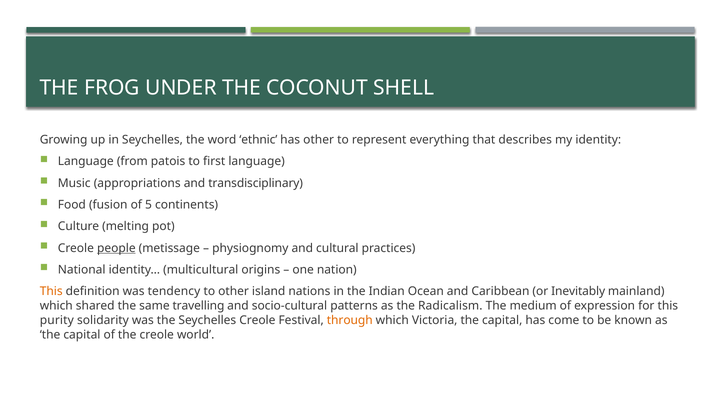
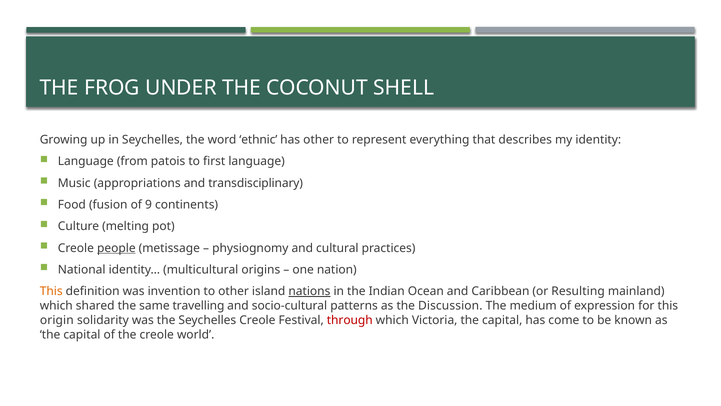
5: 5 -> 9
tendency: tendency -> invention
nations underline: none -> present
Inevitably: Inevitably -> Resulting
Radicalism: Radicalism -> Discussion
purity: purity -> origin
through colour: orange -> red
